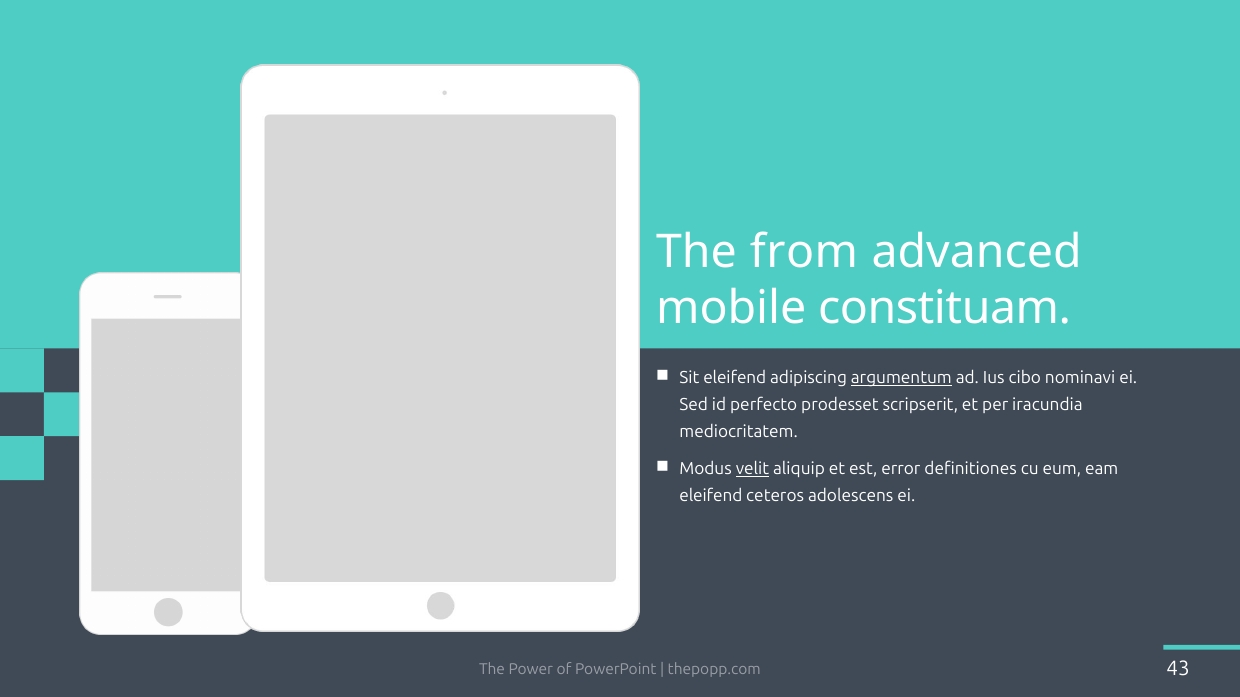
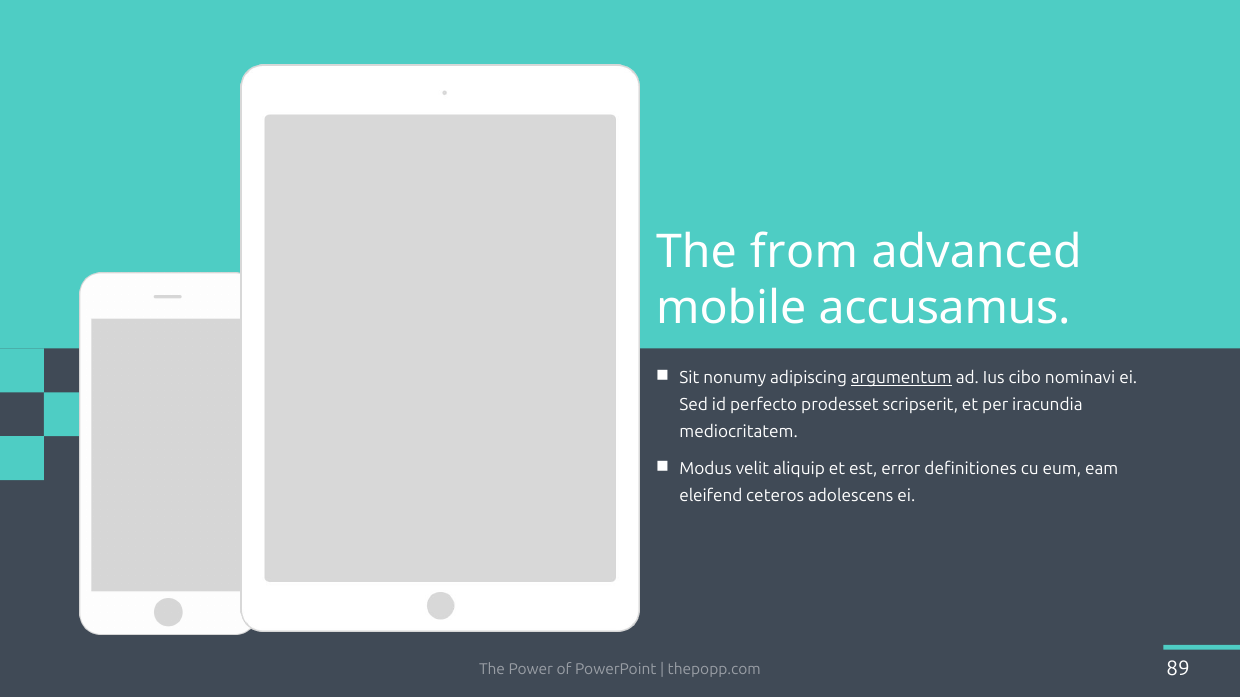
constituam: constituam -> accusamus
Sit eleifend: eleifend -> nonumy
velit underline: present -> none
43: 43 -> 89
